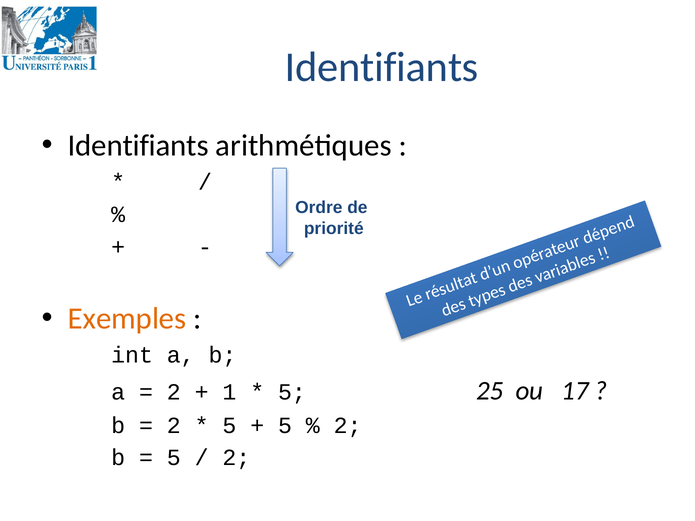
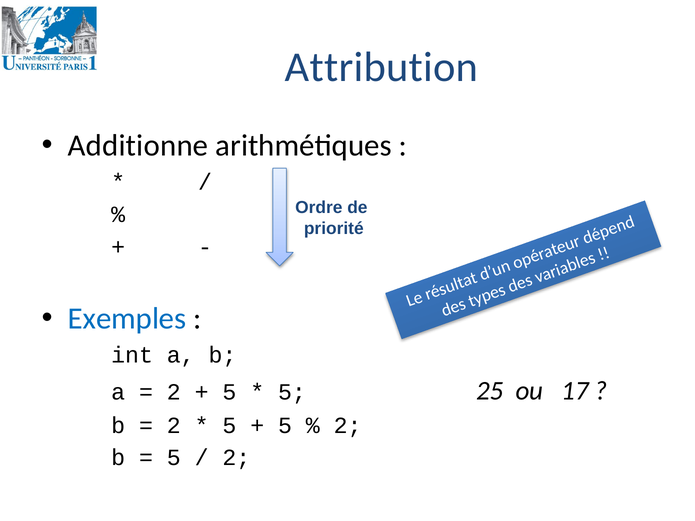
Identifiants at (382, 67): Identifiants -> Attribution
Identifiants at (138, 146): Identifiants -> Additionne
Exemples colour: orange -> blue
1 at (229, 392): 1 -> 5
